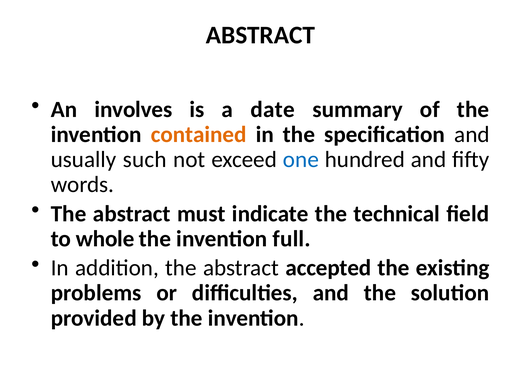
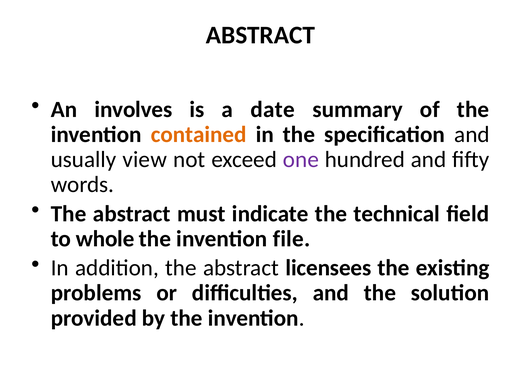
such: such -> view
one colour: blue -> purple
full: full -> file
accepted: accepted -> licensees
